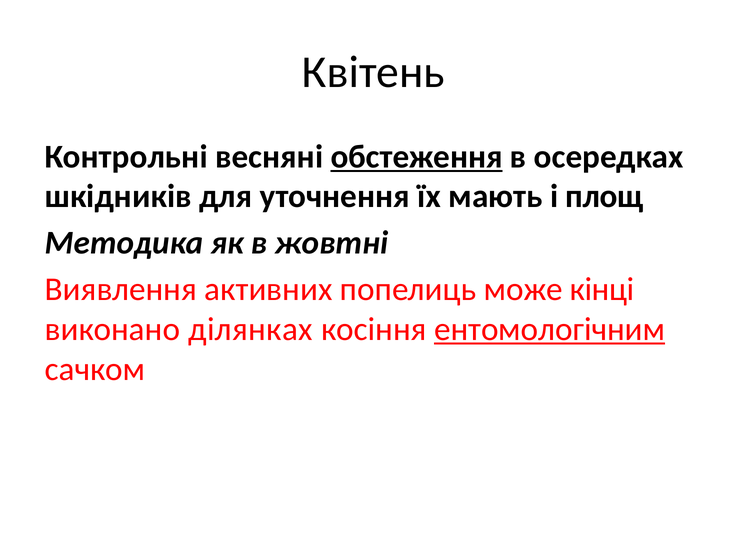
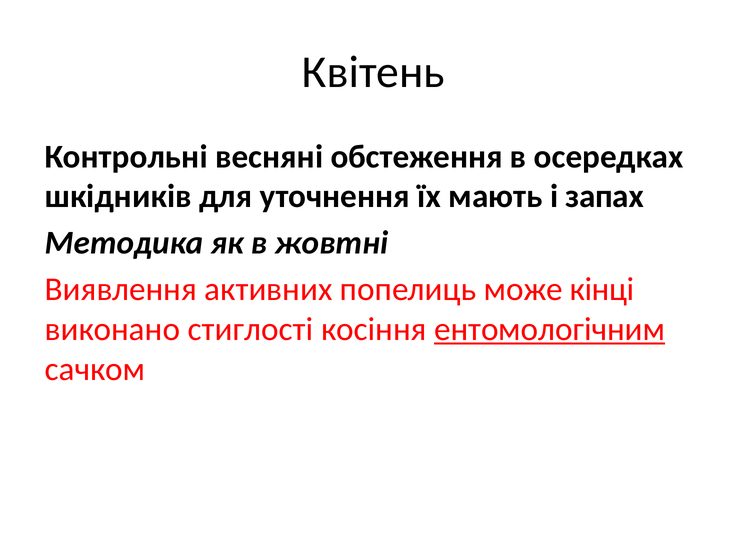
обстеження underline: present -> none
площ: площ -> запах
ділянках: ділянках -> стиглості
